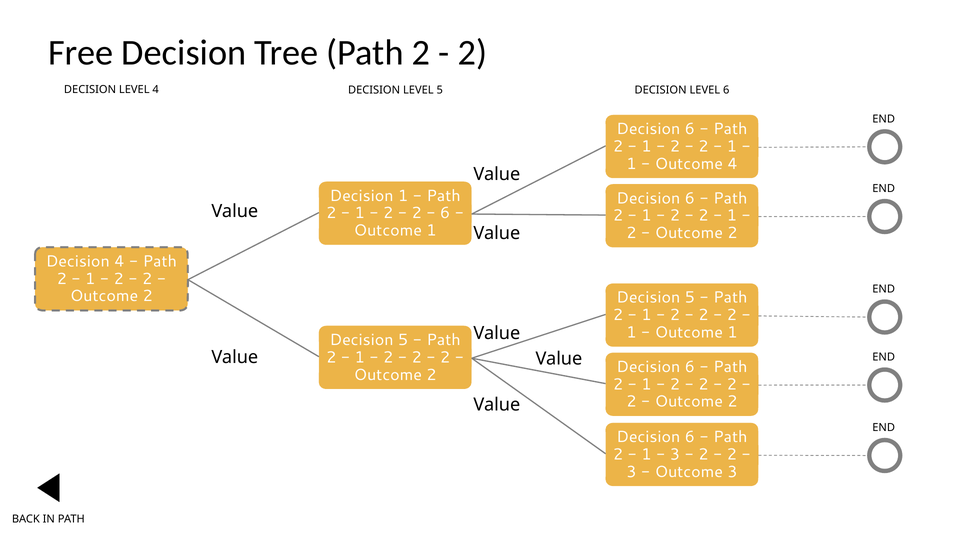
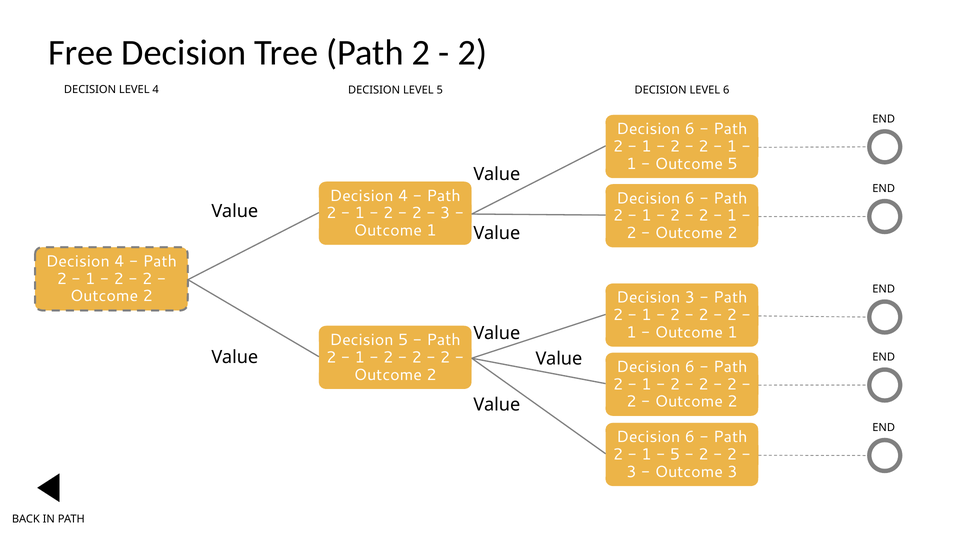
Outcome 4: 4 -> 5
1 at (403, 196): 1 -> 4
6 at (445, 213): 6 -> 3
5 at (690, 297): 5 -> 3
3 at (675, 454): 3 -> 5
